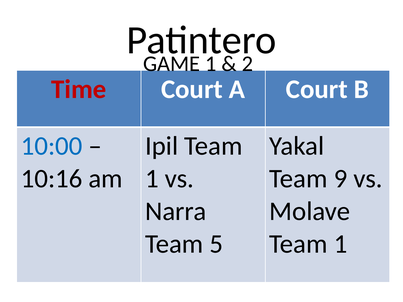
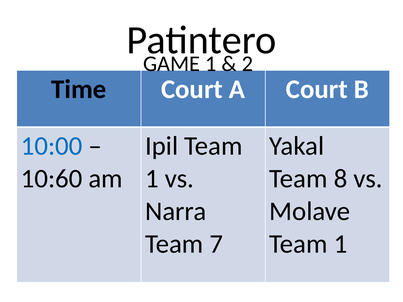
Time colour: red -> black
10:16: 10:16 -> 10:60
9: 9 -> 8
5: 5 -> 7
